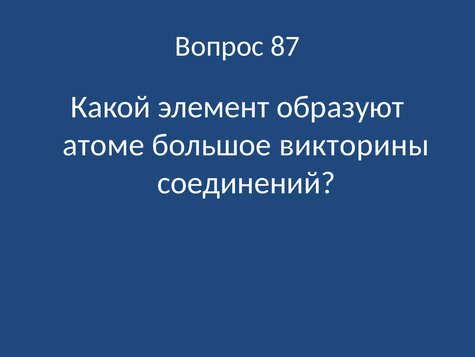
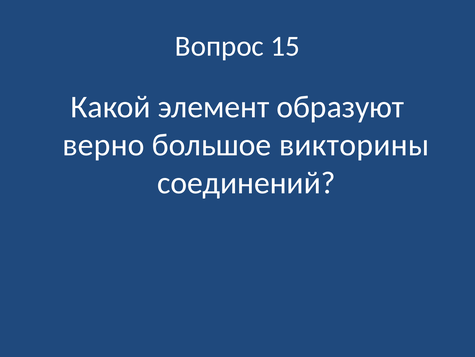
87: 87 -> 15
атоме: атоме -> верно
